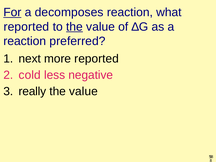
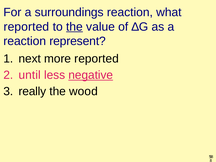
For underline: present -> none
decomposes: decomposes -> surroundings
preferred: preferred -> represent
cold: cold -> until
negative underline: none -> present
value at (83, 91): value -> wood
